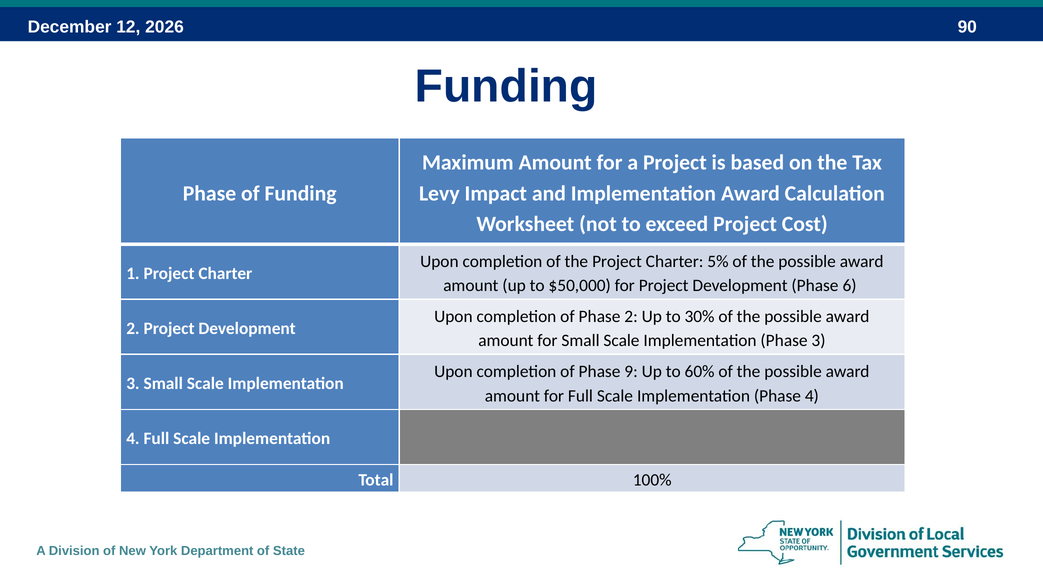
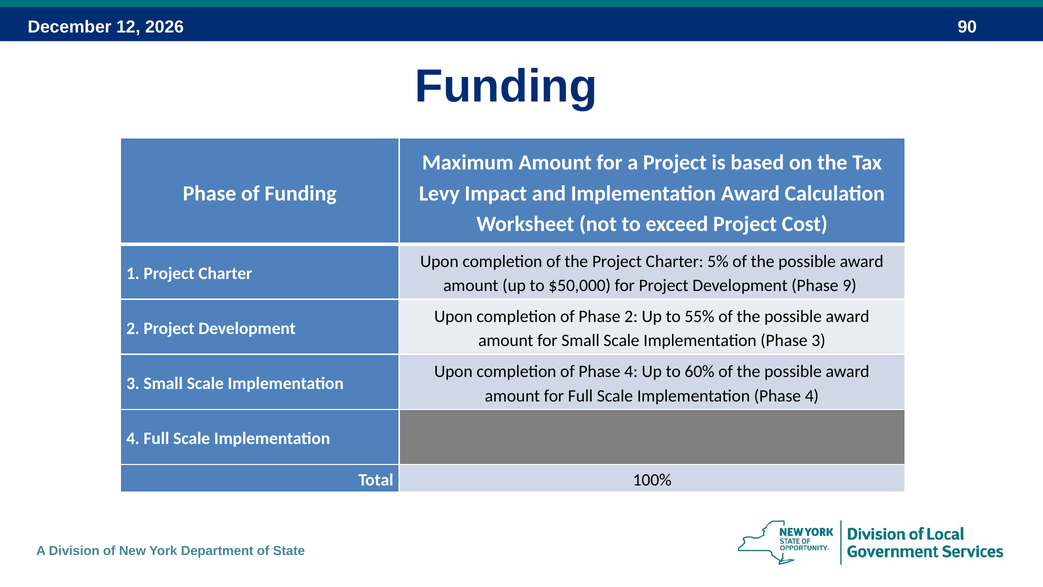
6: 6 -> 9
30%: 30% -> 55%
of Phase 9: 9 -> 4
